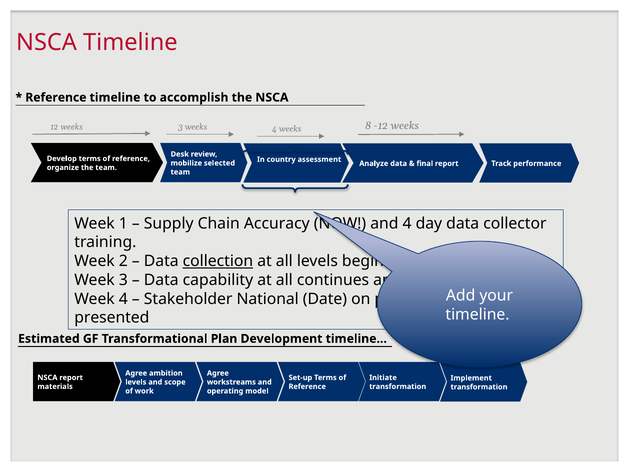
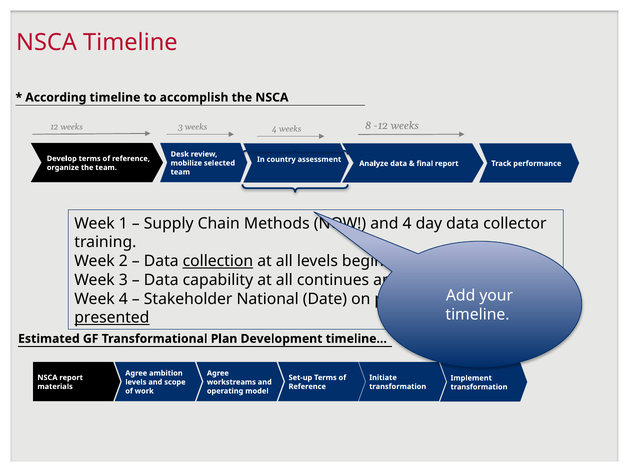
Reference at (56, 97): Reference -> According
Accuracy: Accuracy -> Methods
presented underline: none -> present
